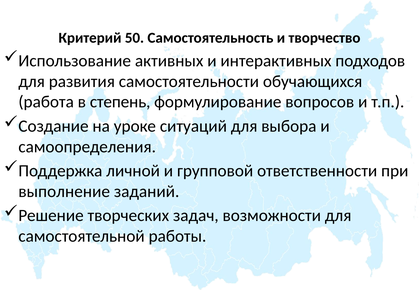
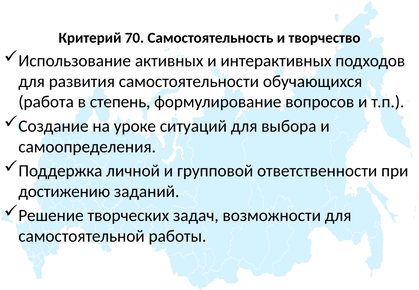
50: 50 -> 70
выполнение: выполнение -> достижению
